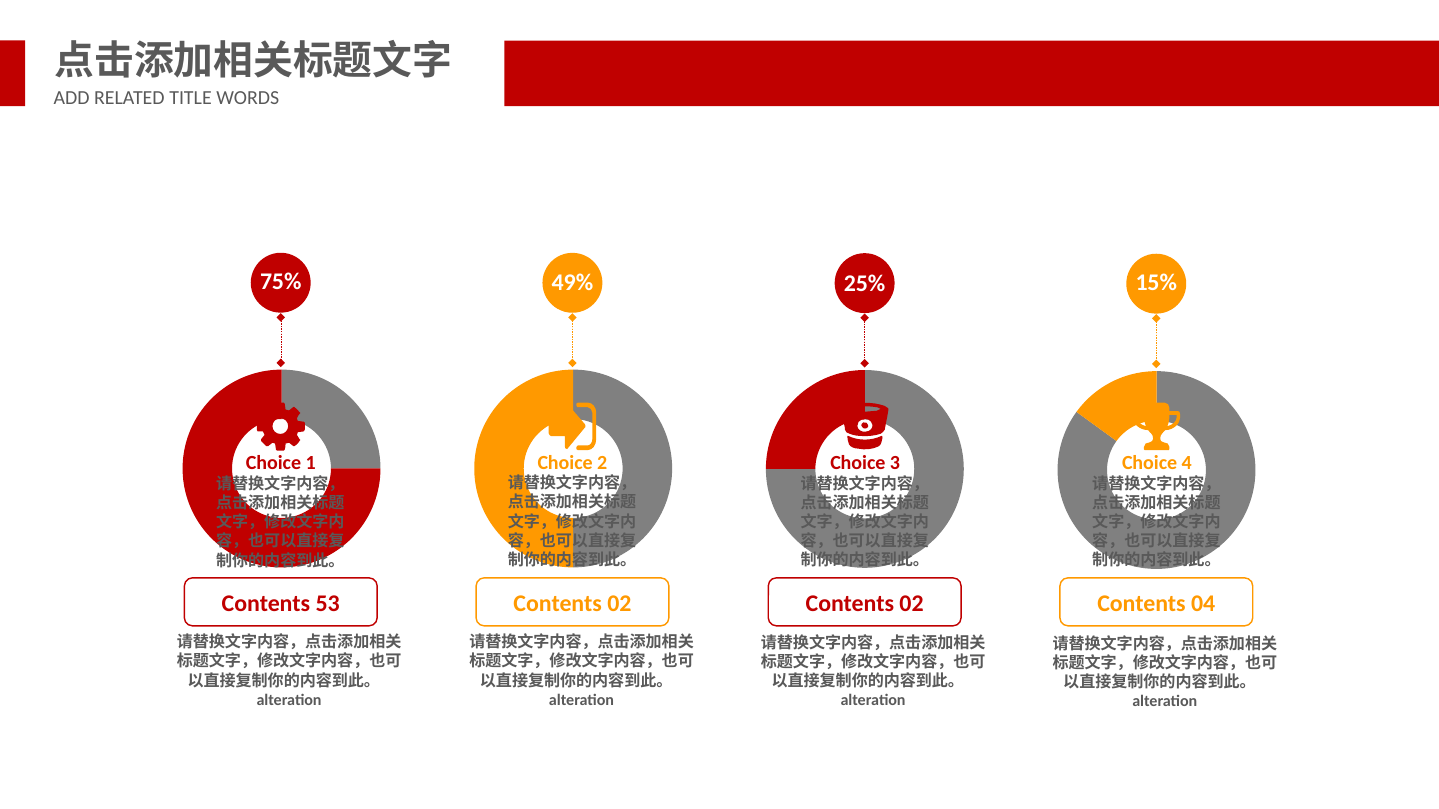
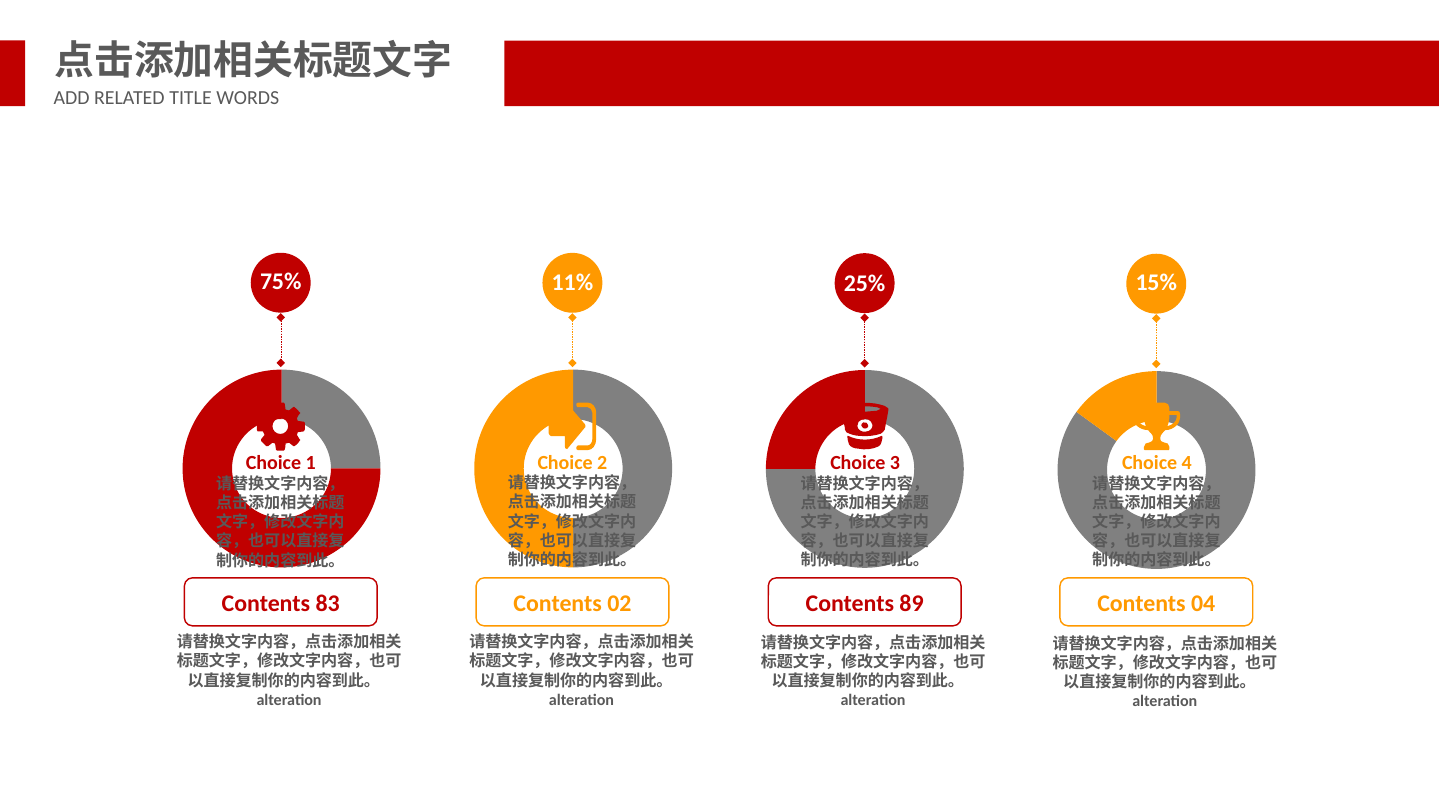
49%: 49% -> 11%
53: 53 -> 83
02 at (912, 604): 02 -> 89
